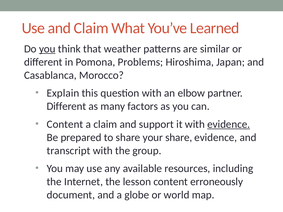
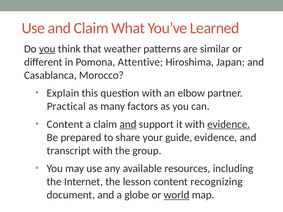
Problems: Problems -> Attentive
Different at (66, 106): Different -> Practical
and at (128, 124) underline: none -> present
your share: share -> guide
erroneously: erroneously -> recognizing
world underline: none -> present
